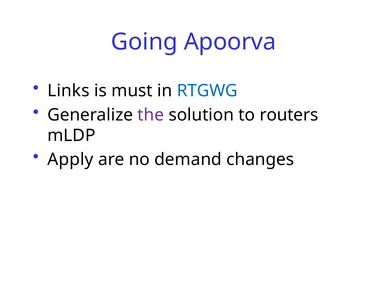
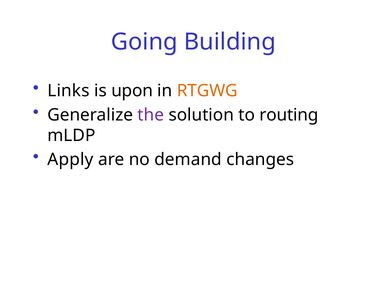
Apoorva: Apoorva -> Building
must: must -> upon
RTGWG colour: blue -> orange
routers: routers -> routing
